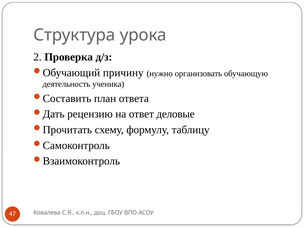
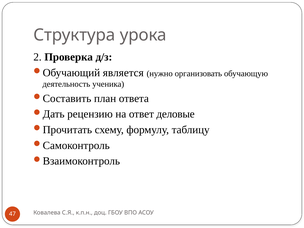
причину: причину -> является
